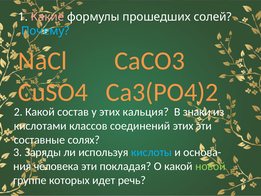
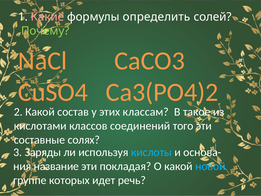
прошедших: прошедших -> определить
Почему colour: light blue -> light green
кальция: кальция -> классам
знаки: знаки -> такое
соединений этих: этих -> того
человека: человека -> название
новой colour: light green -> light blue
